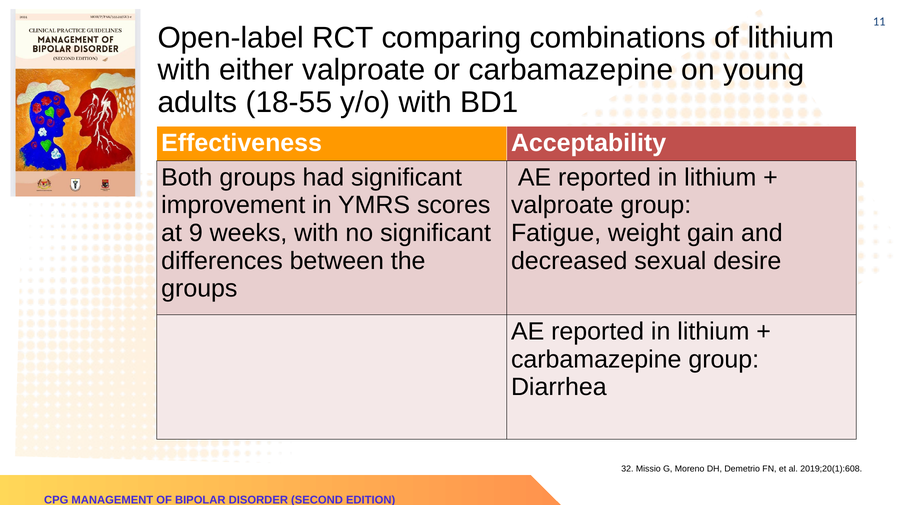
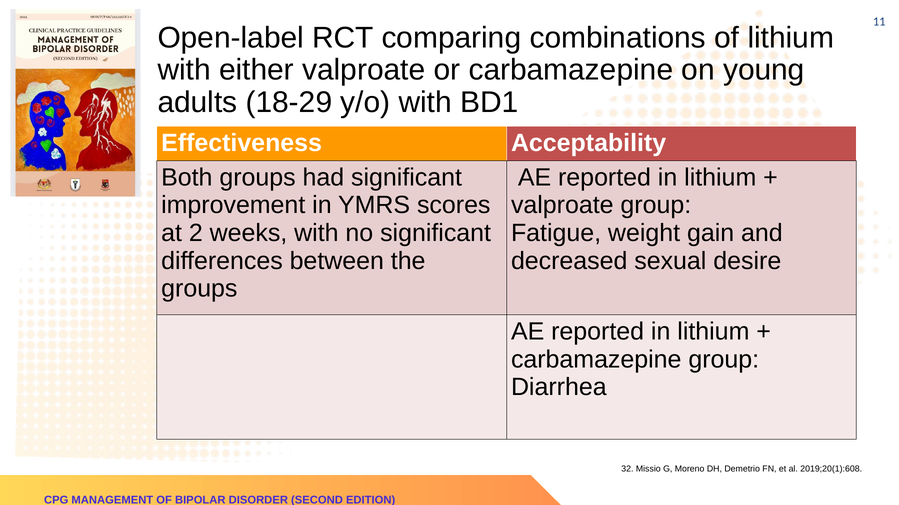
18-55: 18-55 -> 18-29
9: 9 -> 2
